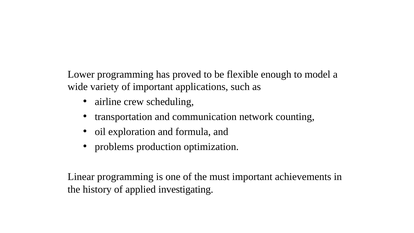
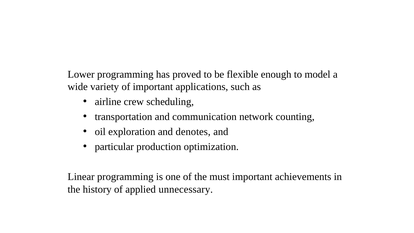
formula: formula -> denotes
problems: problems -> particular
investigating: investigating -> unnecessary
